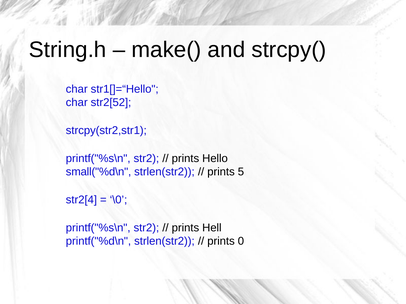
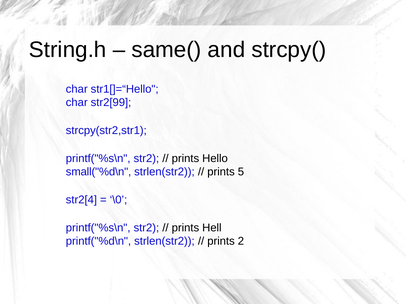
make(: make( -> same(
str2[52: str2[52 -> str2[99
0: 0 -> 2
